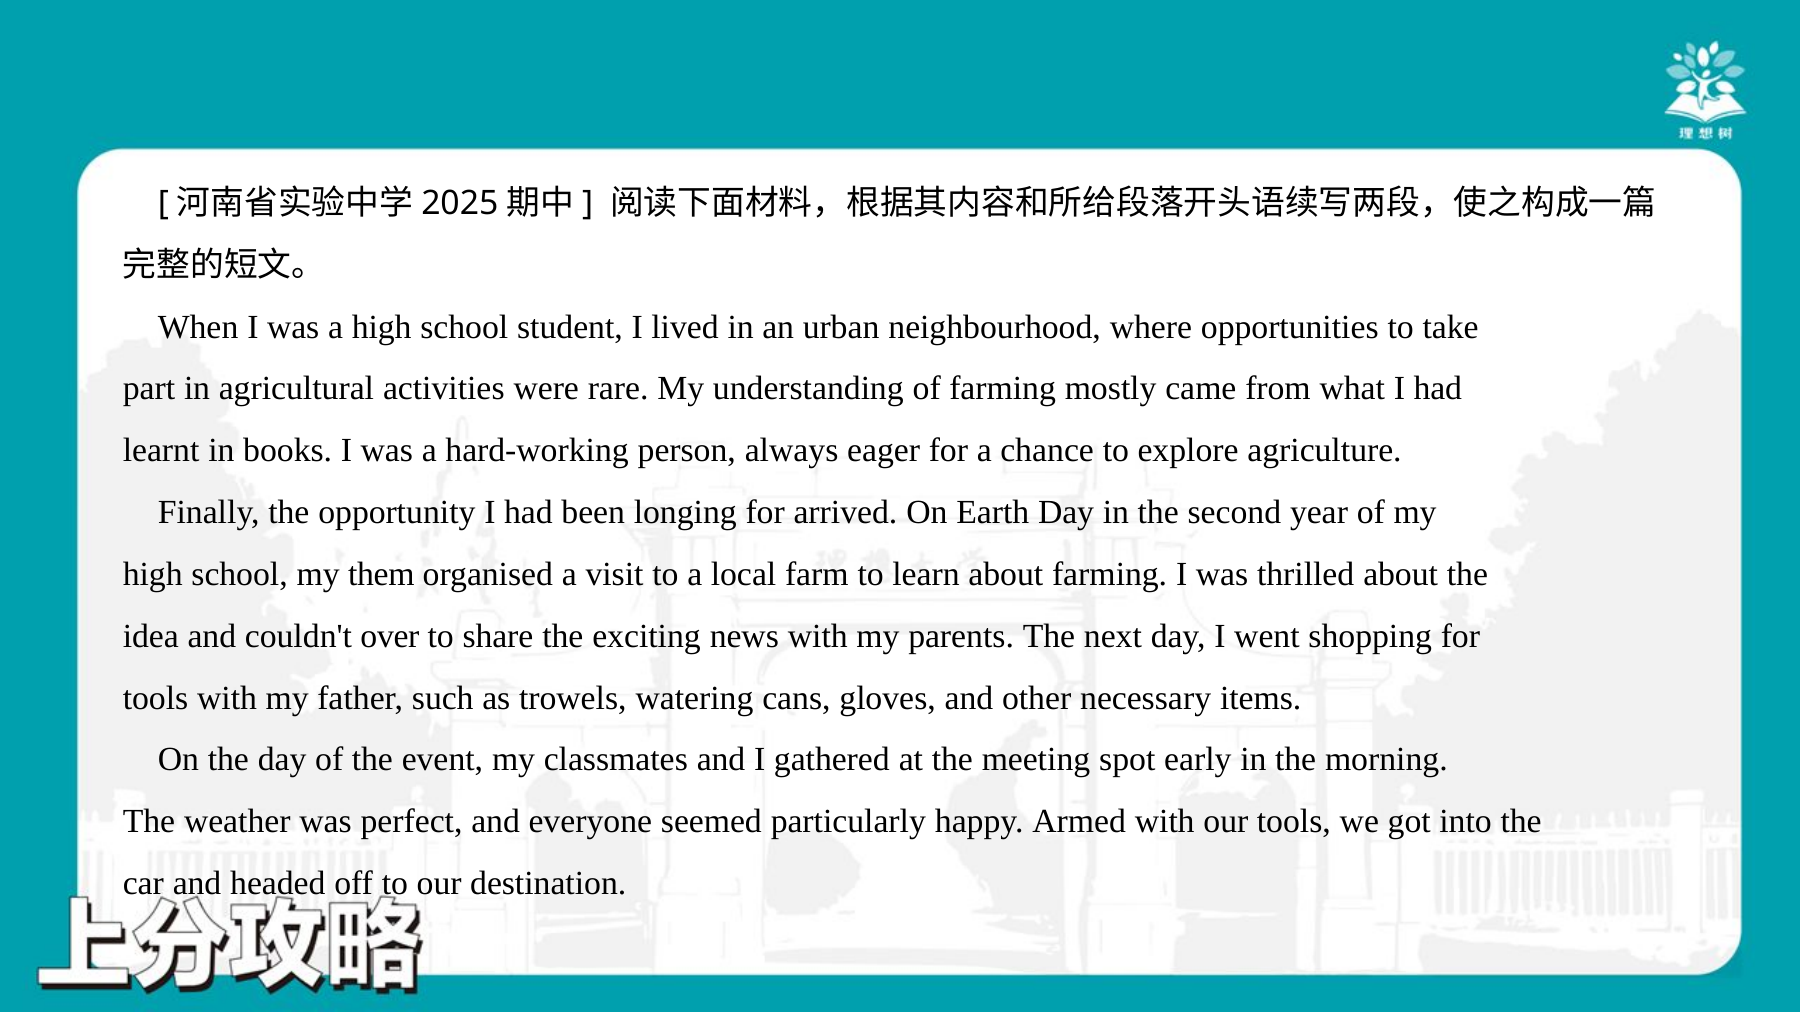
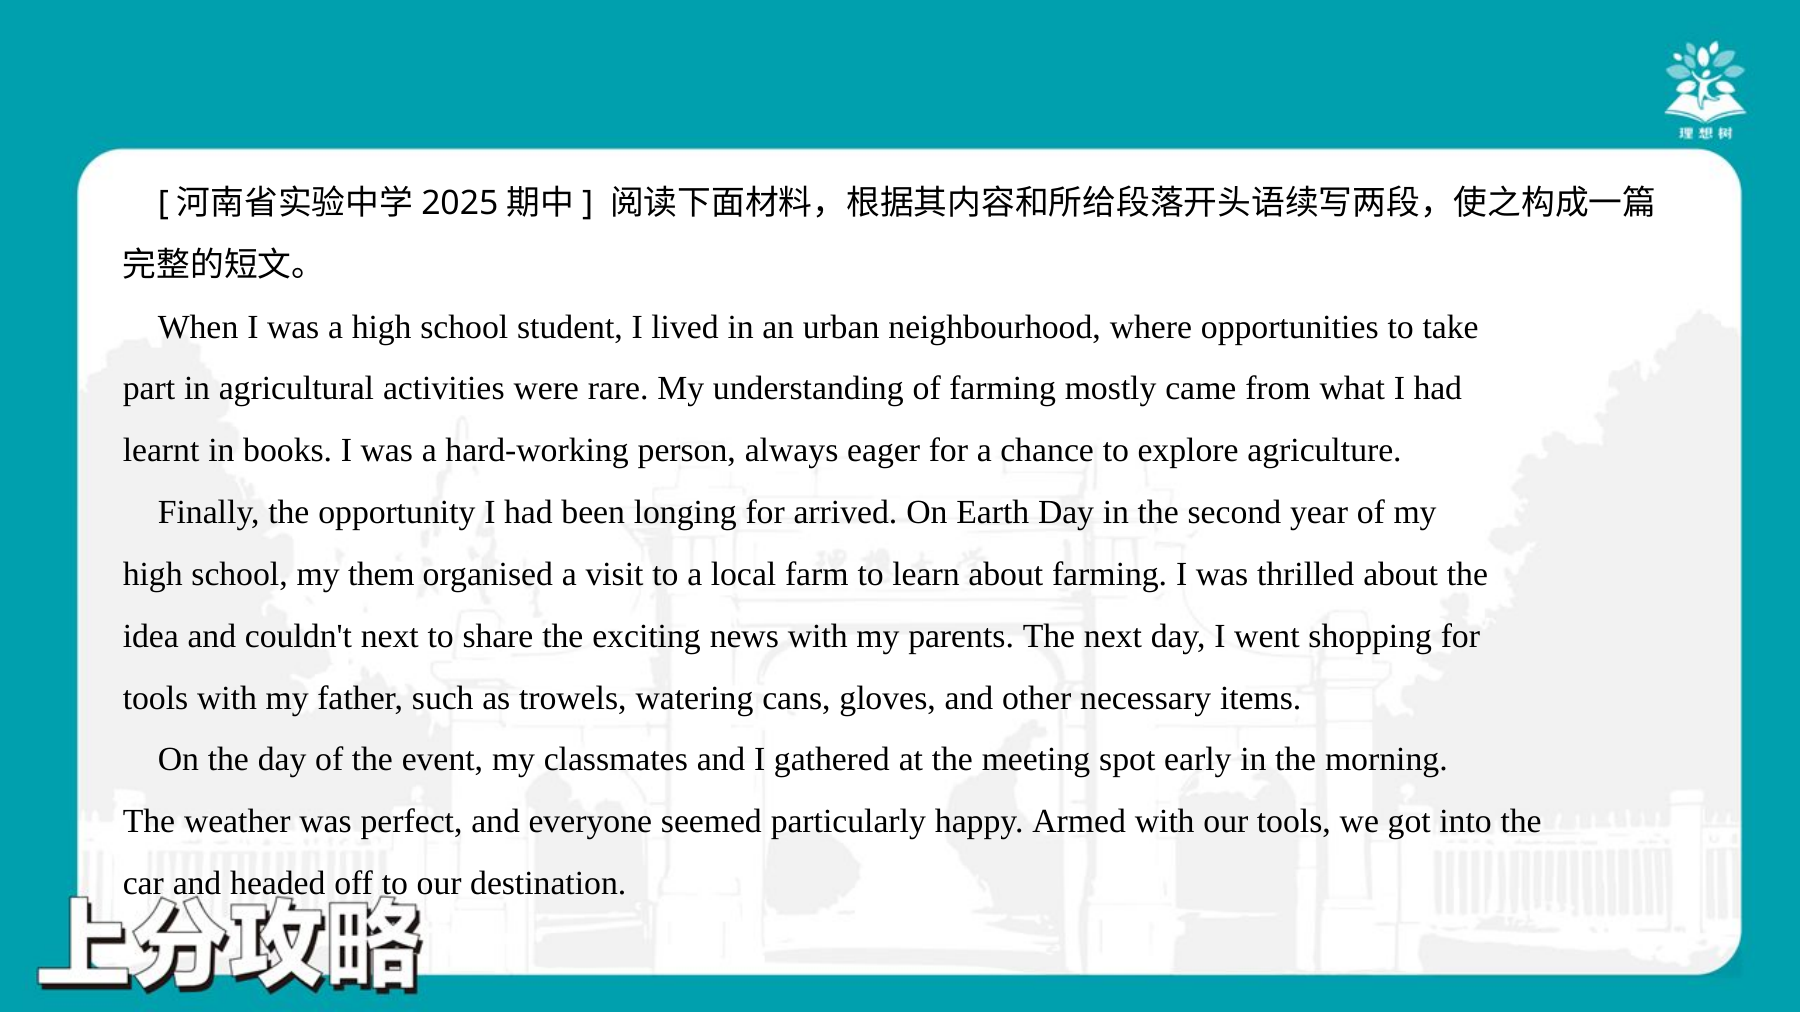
couldn't over: over -> next
